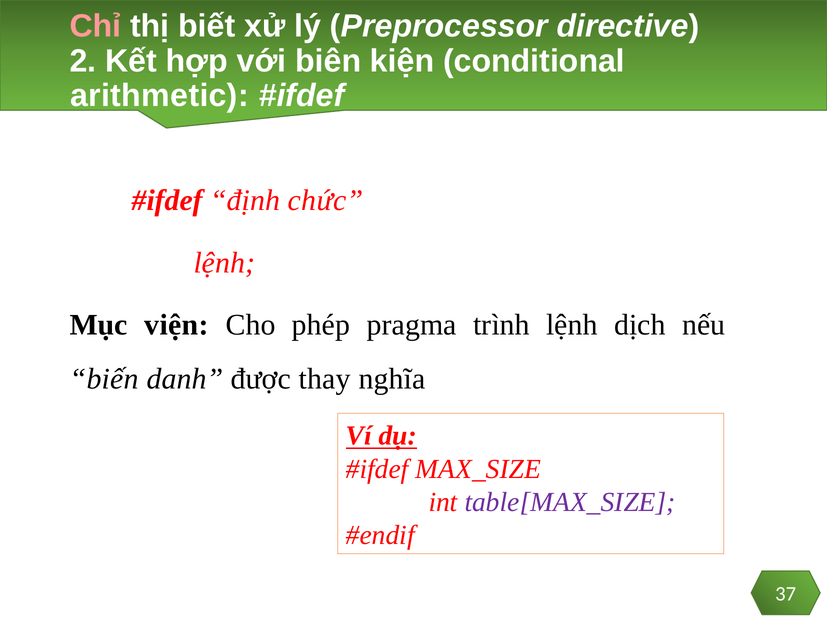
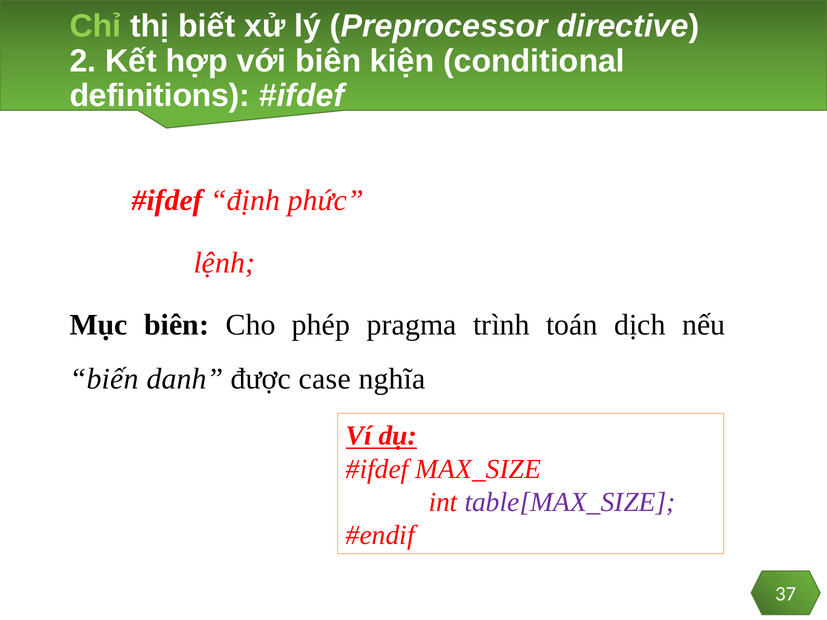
Chỉ colour: pink -> light green
arithmetic: arithmetic -> definitions
chức: chức -> phức
Mục viện: viện -> biên
trình lệnh: lệnh -> toán
thay: thay -> case
